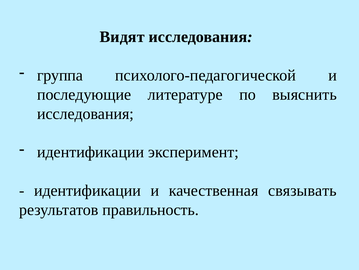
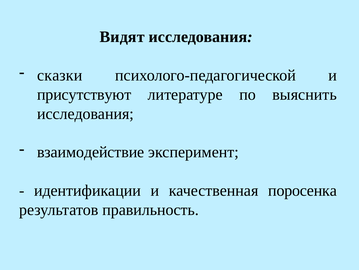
группа: группа -> сказки
последующие: последующие -> присутствуют
идентификации at (91, 152): идентификации -> взаимодействие
связывать: связывать -> поросенка
